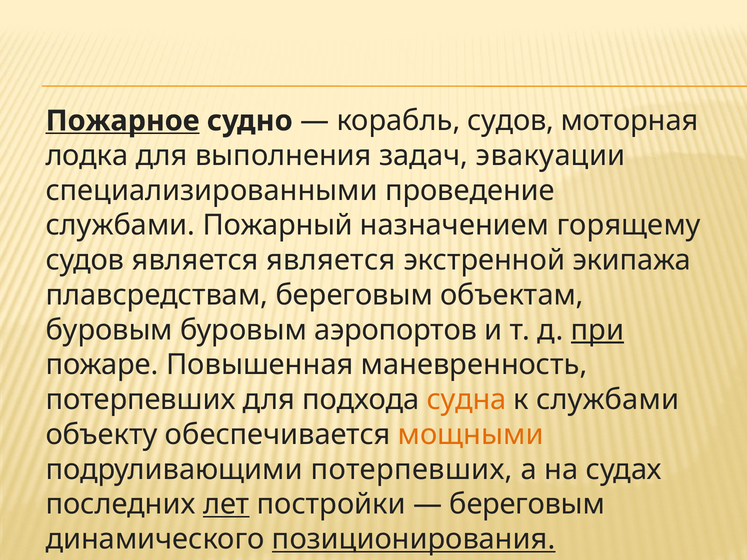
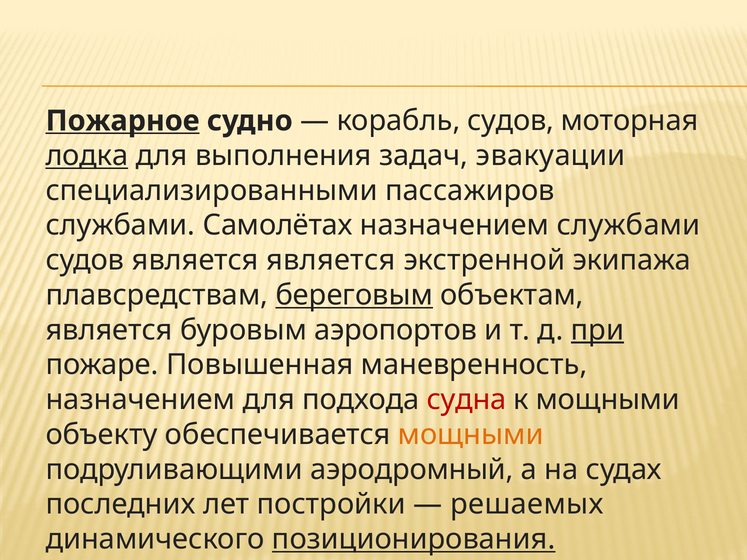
лодка underline: none -> present
проведение: проведение -> пассажиров
Пожарный: Пожарный -> Самолётах
назначением горящему: горящему -> службами
береговым at (354, 295) underline: none -> present
буровым at (109, 330): буровым -> является
потерпевших at (140, 400): потерпевших -> назначением
судна colour: orange -> red
к службами: службами -> мощными
подруливающими потерпевших: потерпевших -> аэродромный
лет underline: present -> none
береговым at (527, 505): береговым -> решаемых
